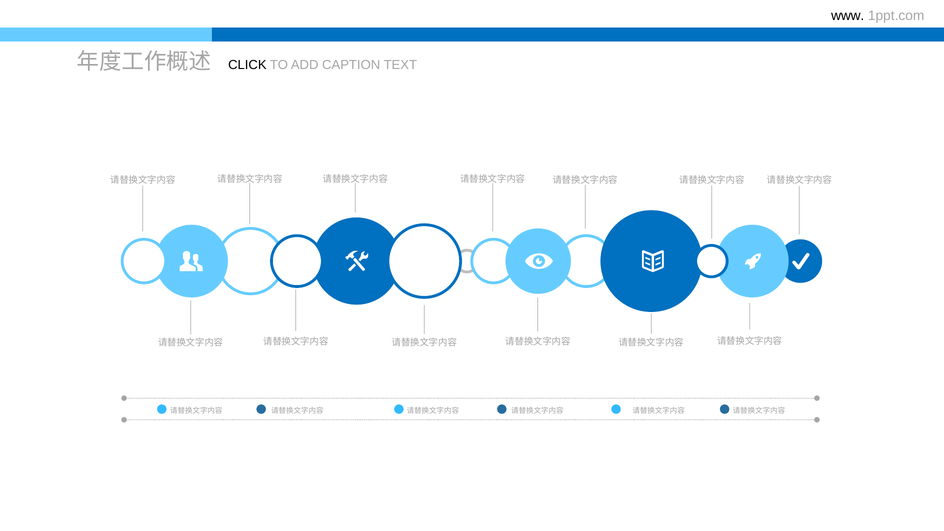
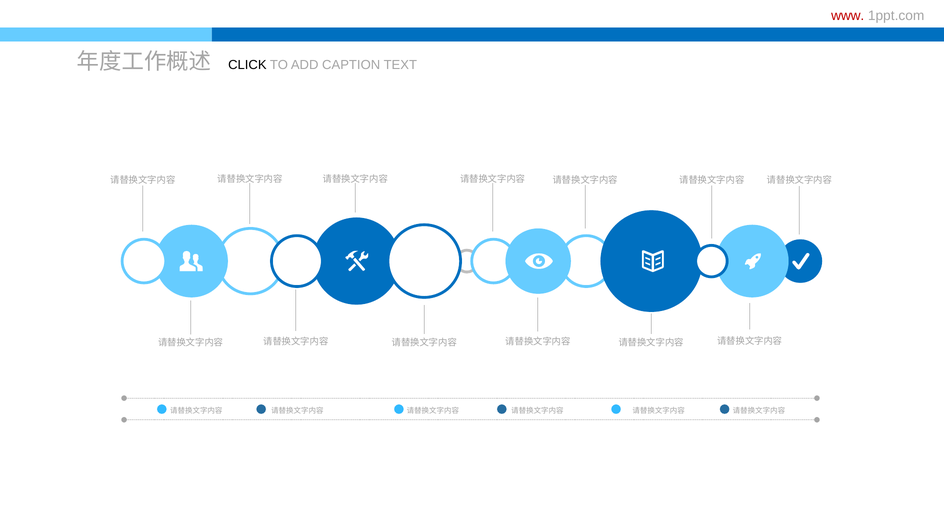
www colour: black -> red
